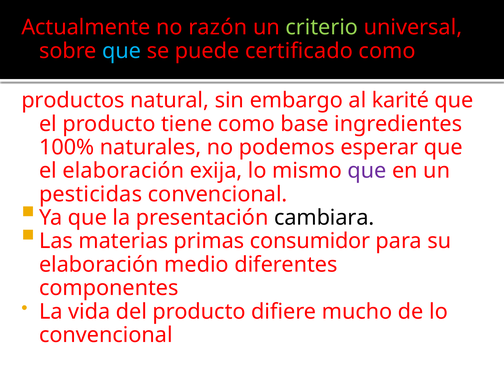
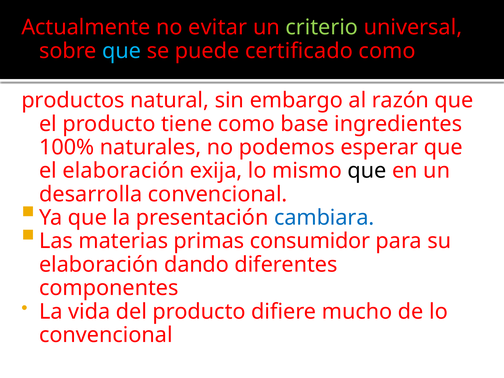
razón: razón -> evitar
karité: karité -> razón
que at (367, 171) colour: purple -> black
pesticidas: pesticidas -> desarrolla
cambiara colour: black -> blue
medio: medio -> dando
